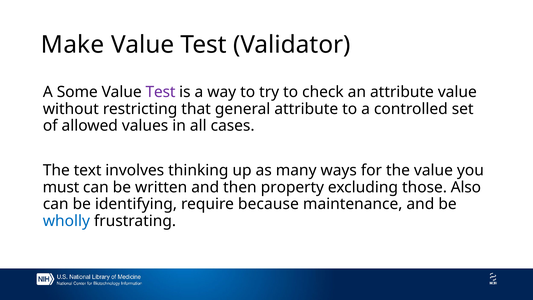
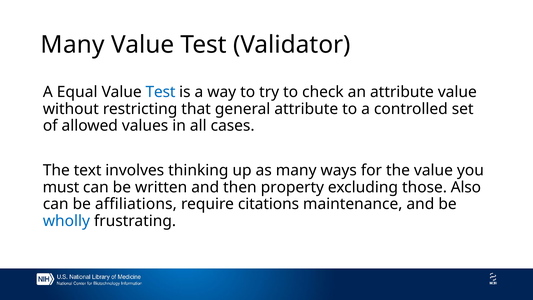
Make at (73, 45): Make -> Many
Some: Some -> Equal
Test at (161, 92) colour: purple -> blue
identifying: identifying -> affiliations
because: because -> citations
